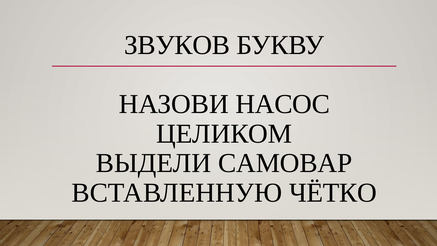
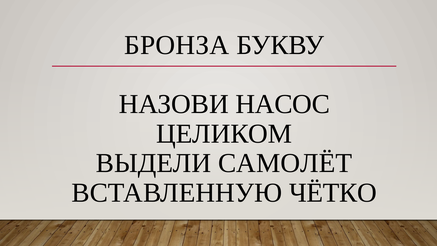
ЗВУКОВ: ЗВУКОВ -> БРОНЗА
САМОВАР: САМОВАР -> САМОЛЁТ
